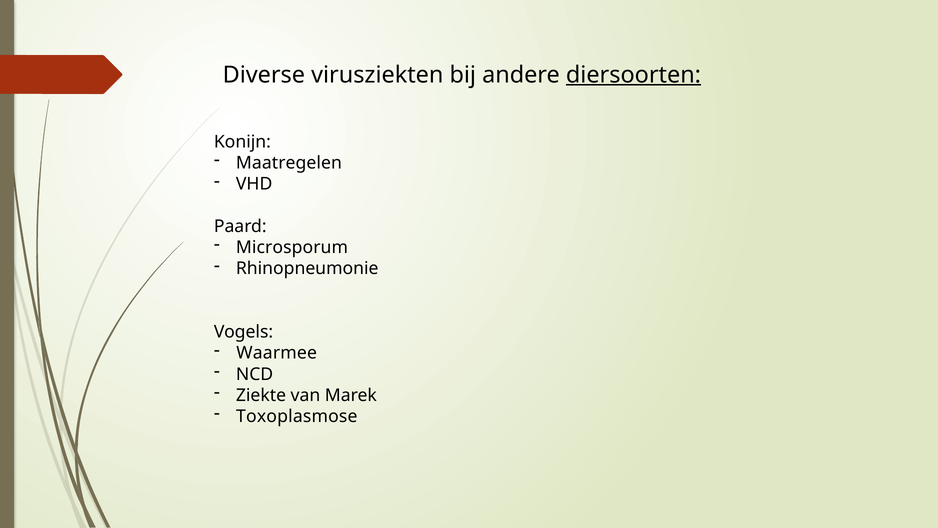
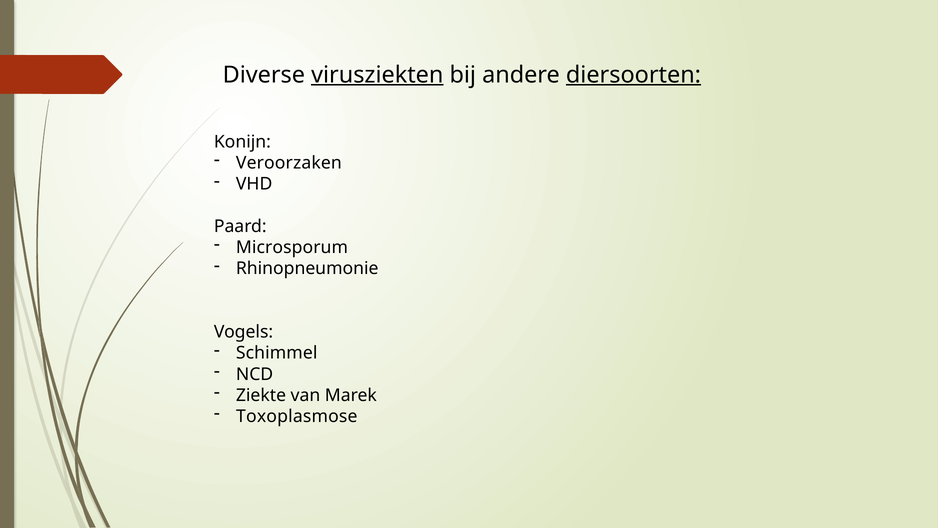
virusziekten underline: none -> present
Maatregelen: Maatregelen -> Veroorzaken
Waarmee: Waarmee -> Schimmel
